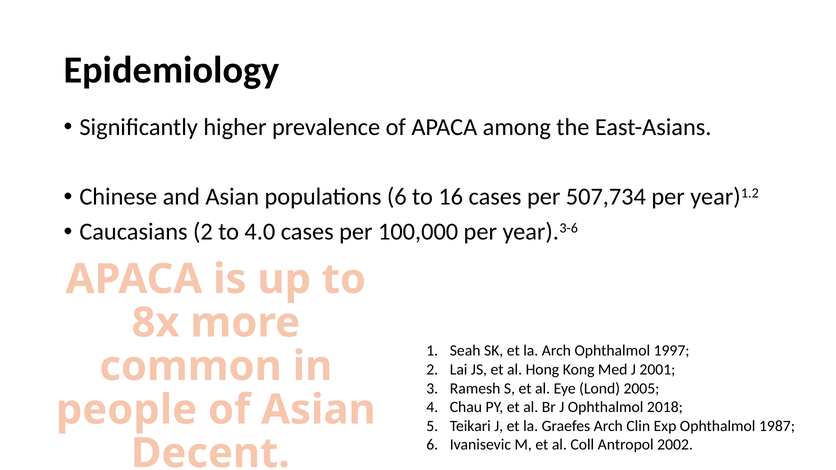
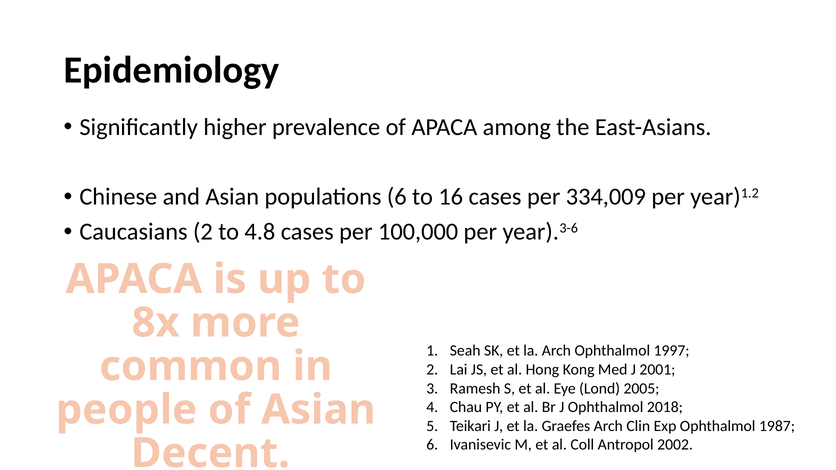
507,734: 507,734 -> 334,009
4.0: 4.0 -> 4.8
